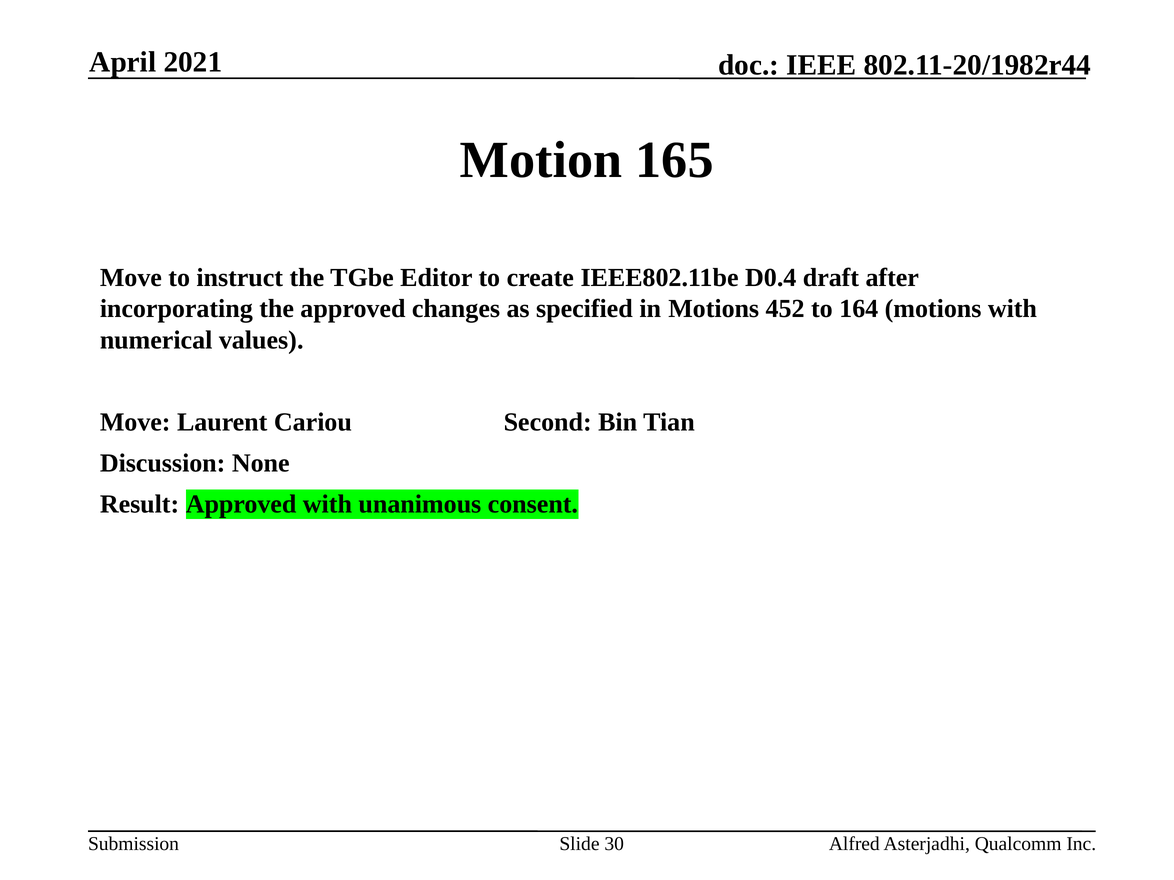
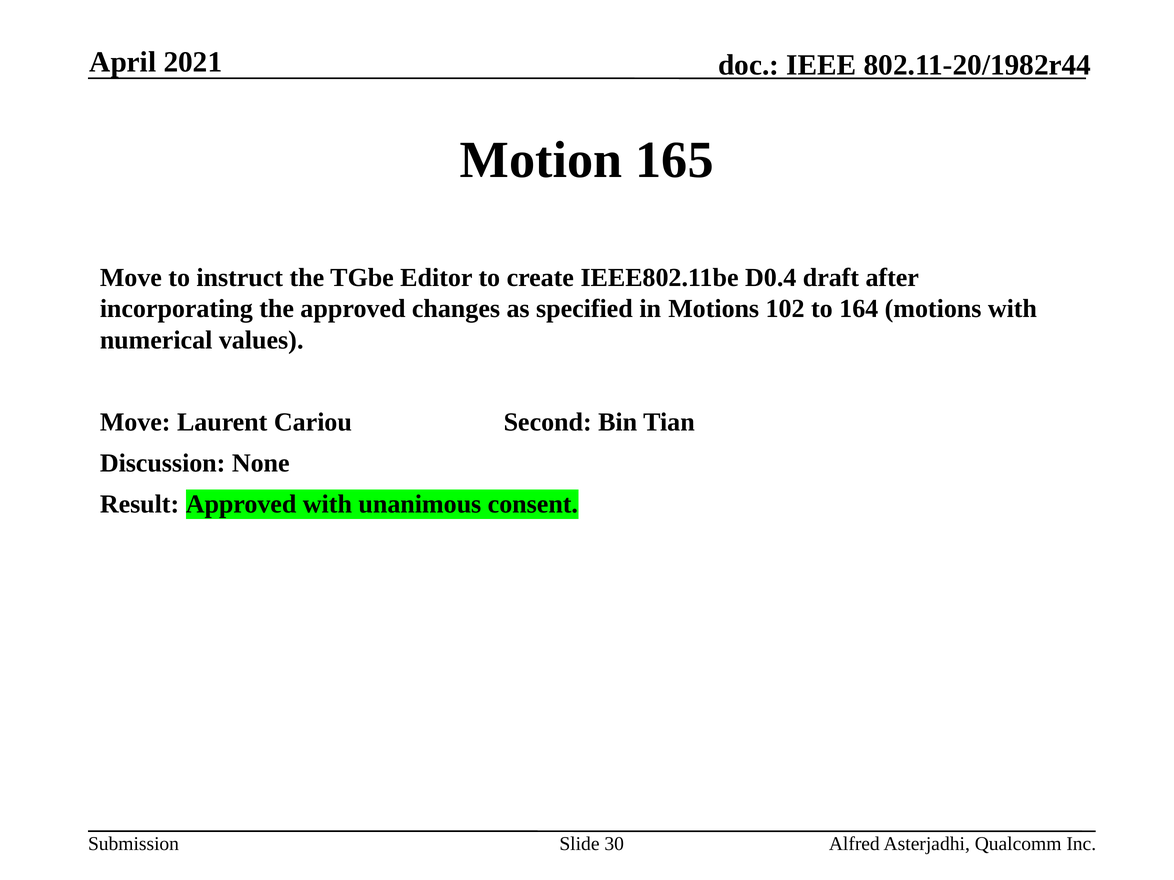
452: 452 -> 102
